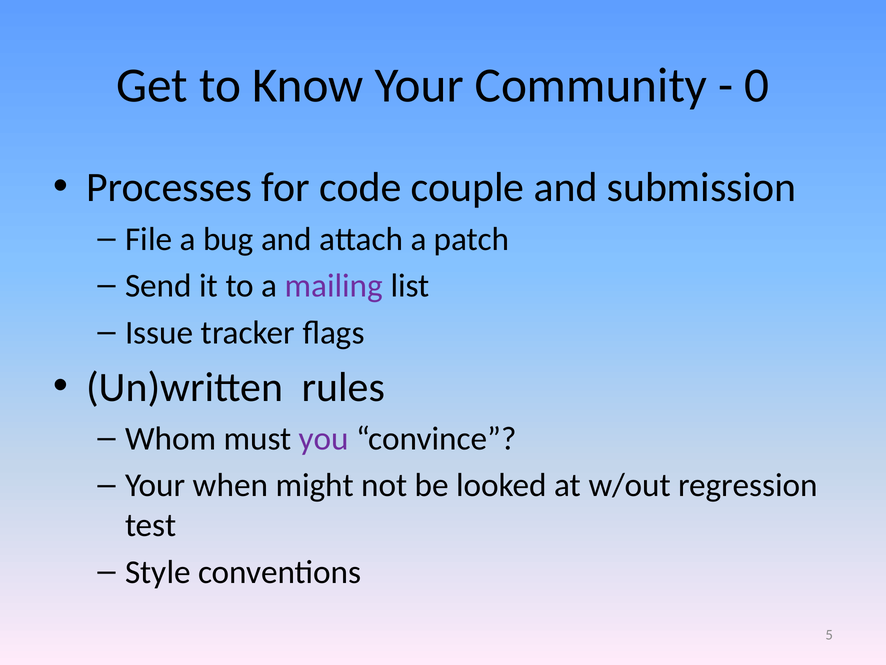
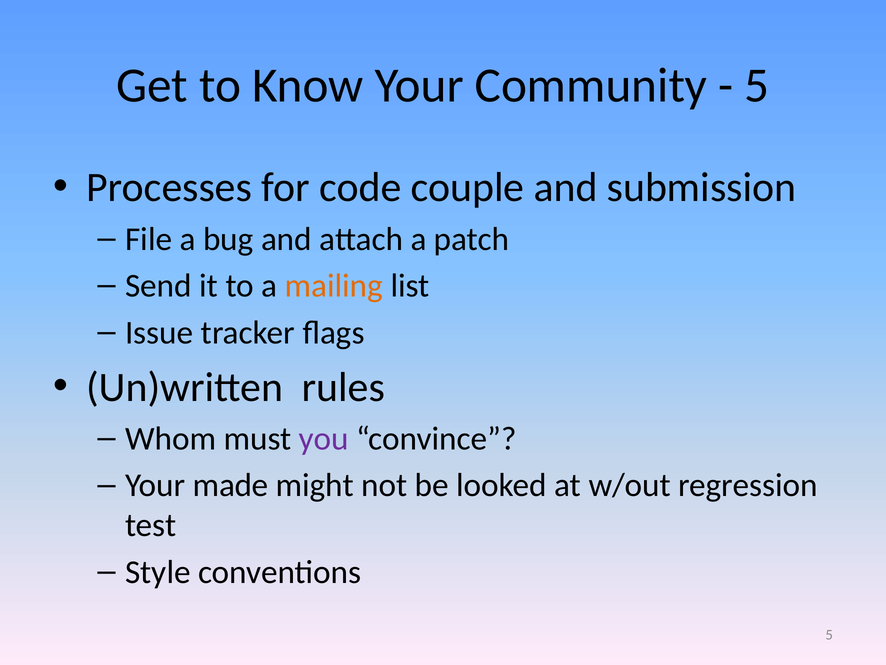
0 at (757, 85): 0 -> 5
mailing colour: purple -> orange
when: when -> made
